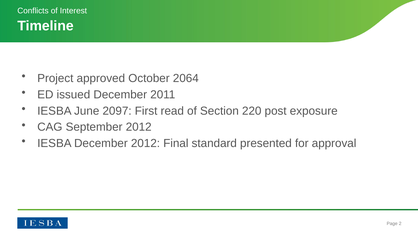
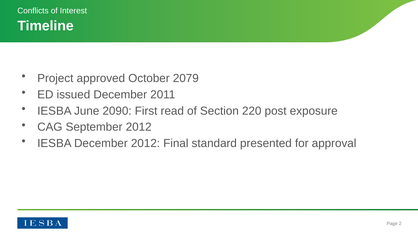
2064: 2064 -> 2079
2097: 2097 -> 2090
